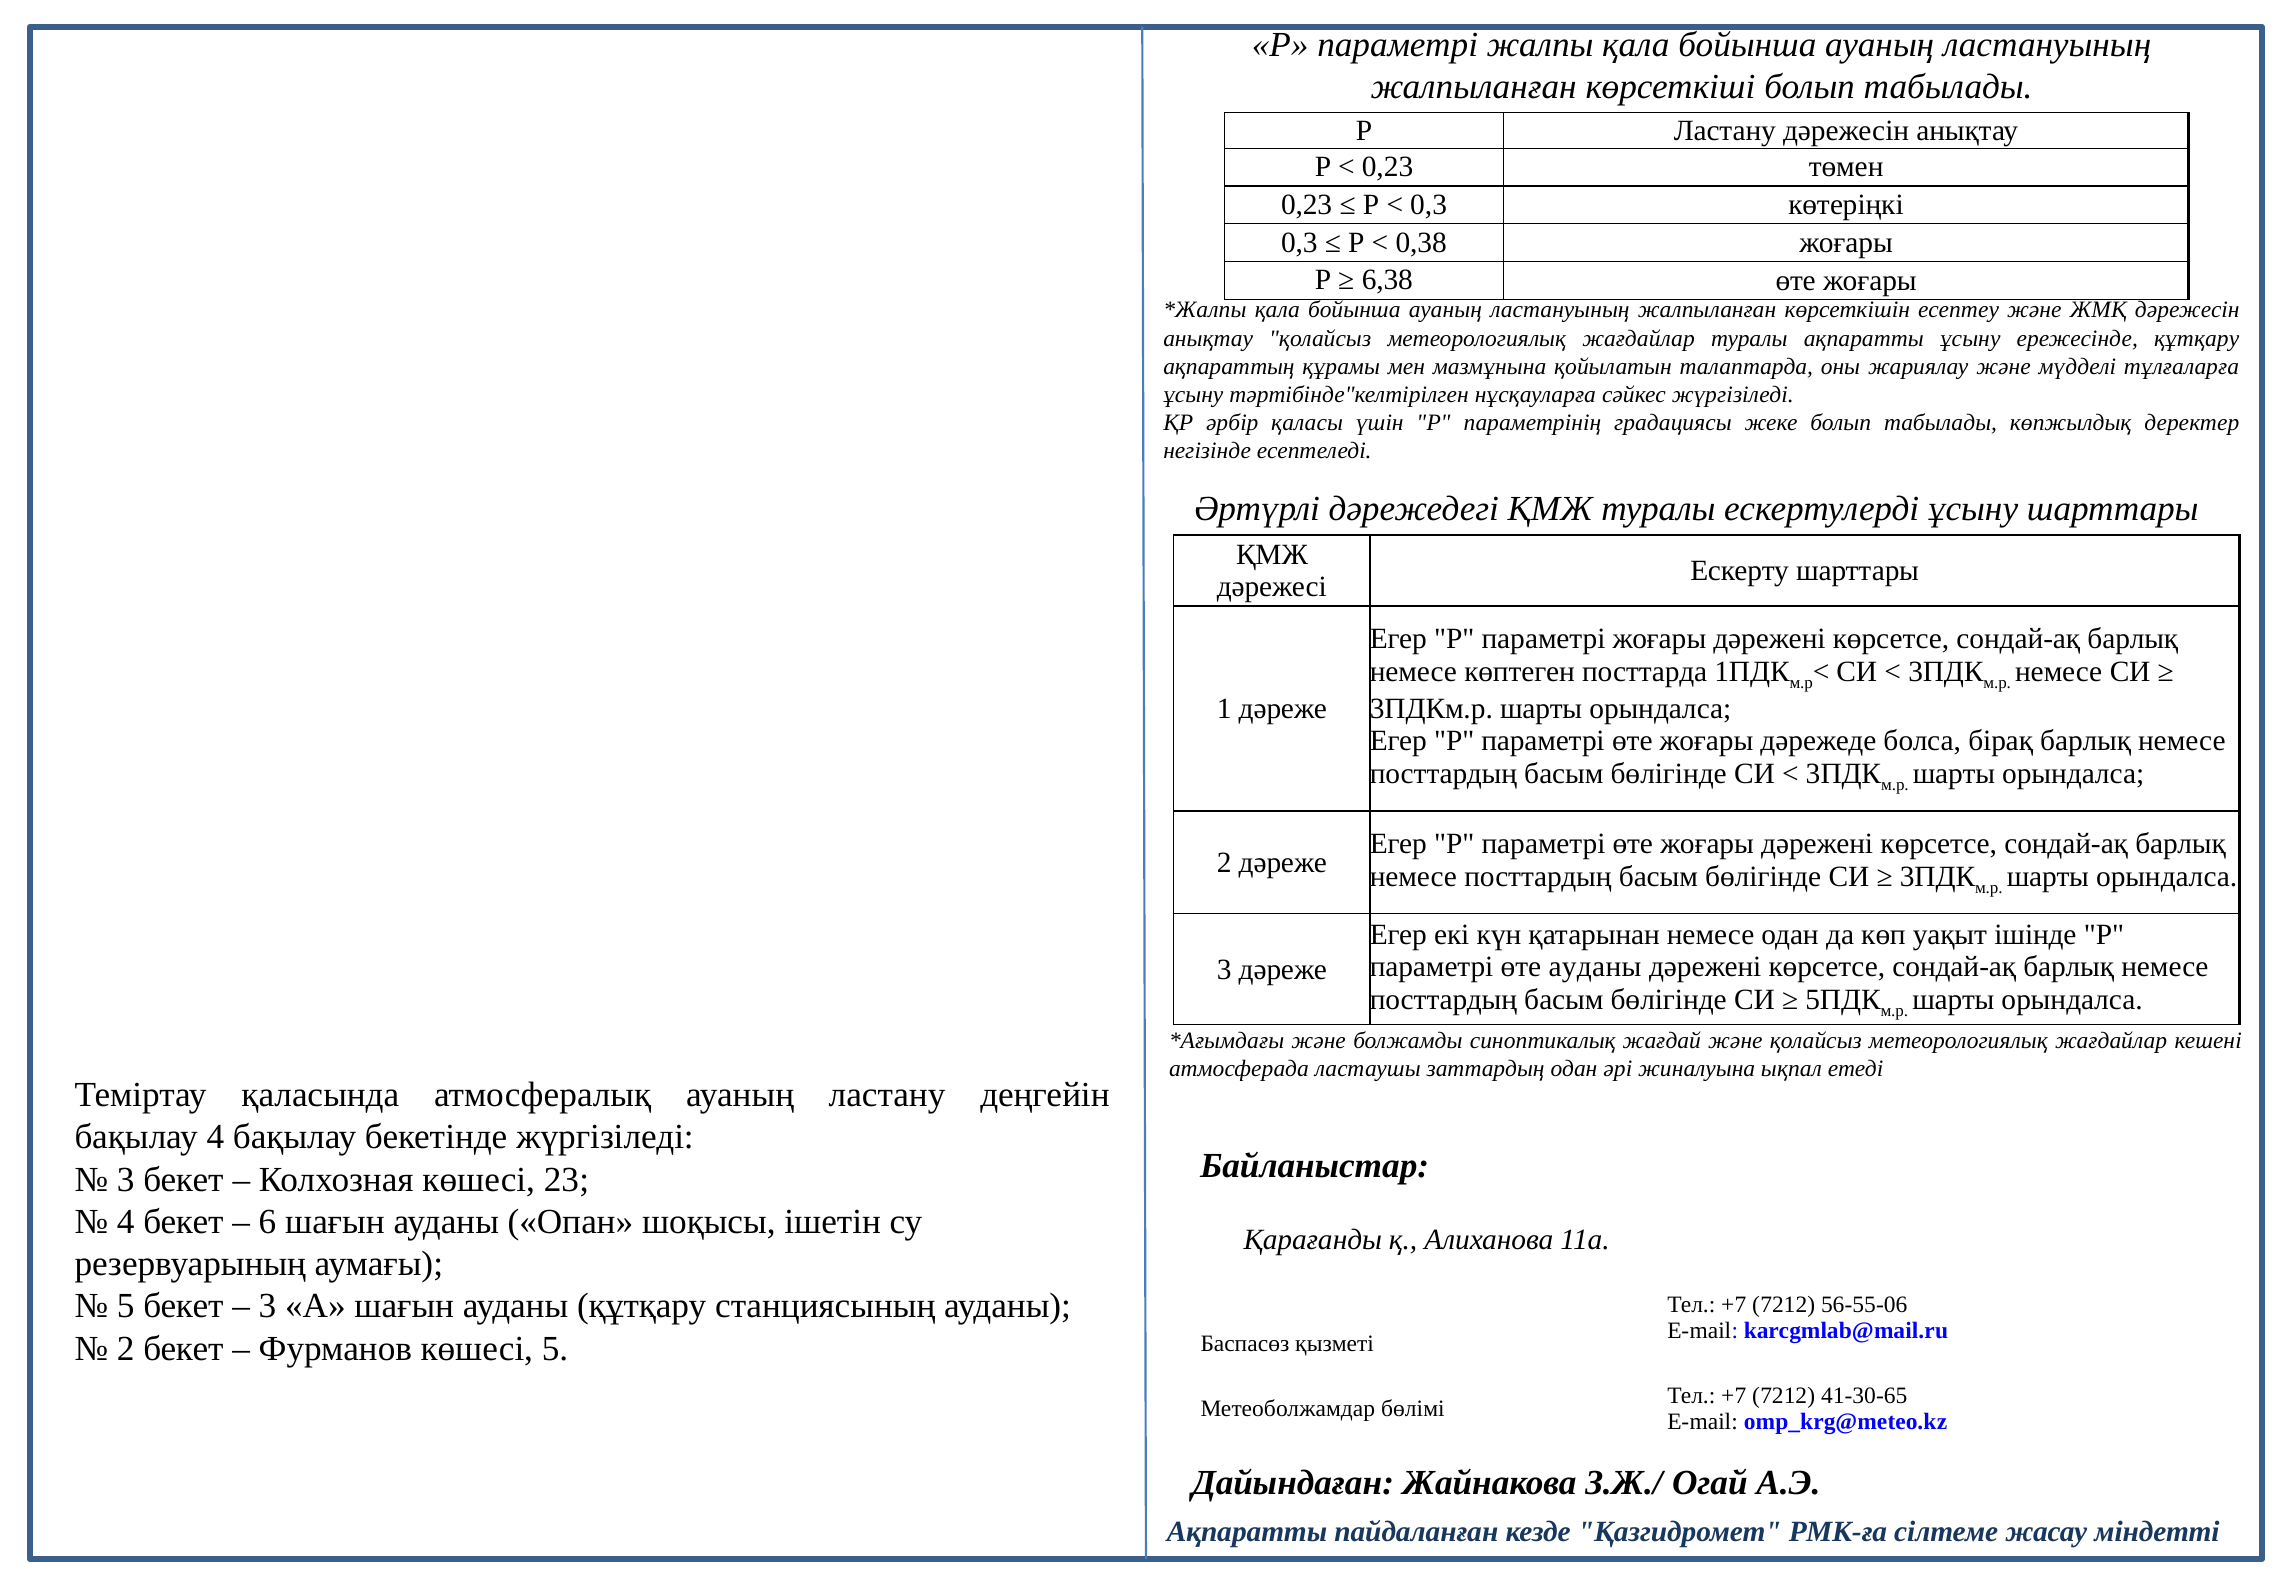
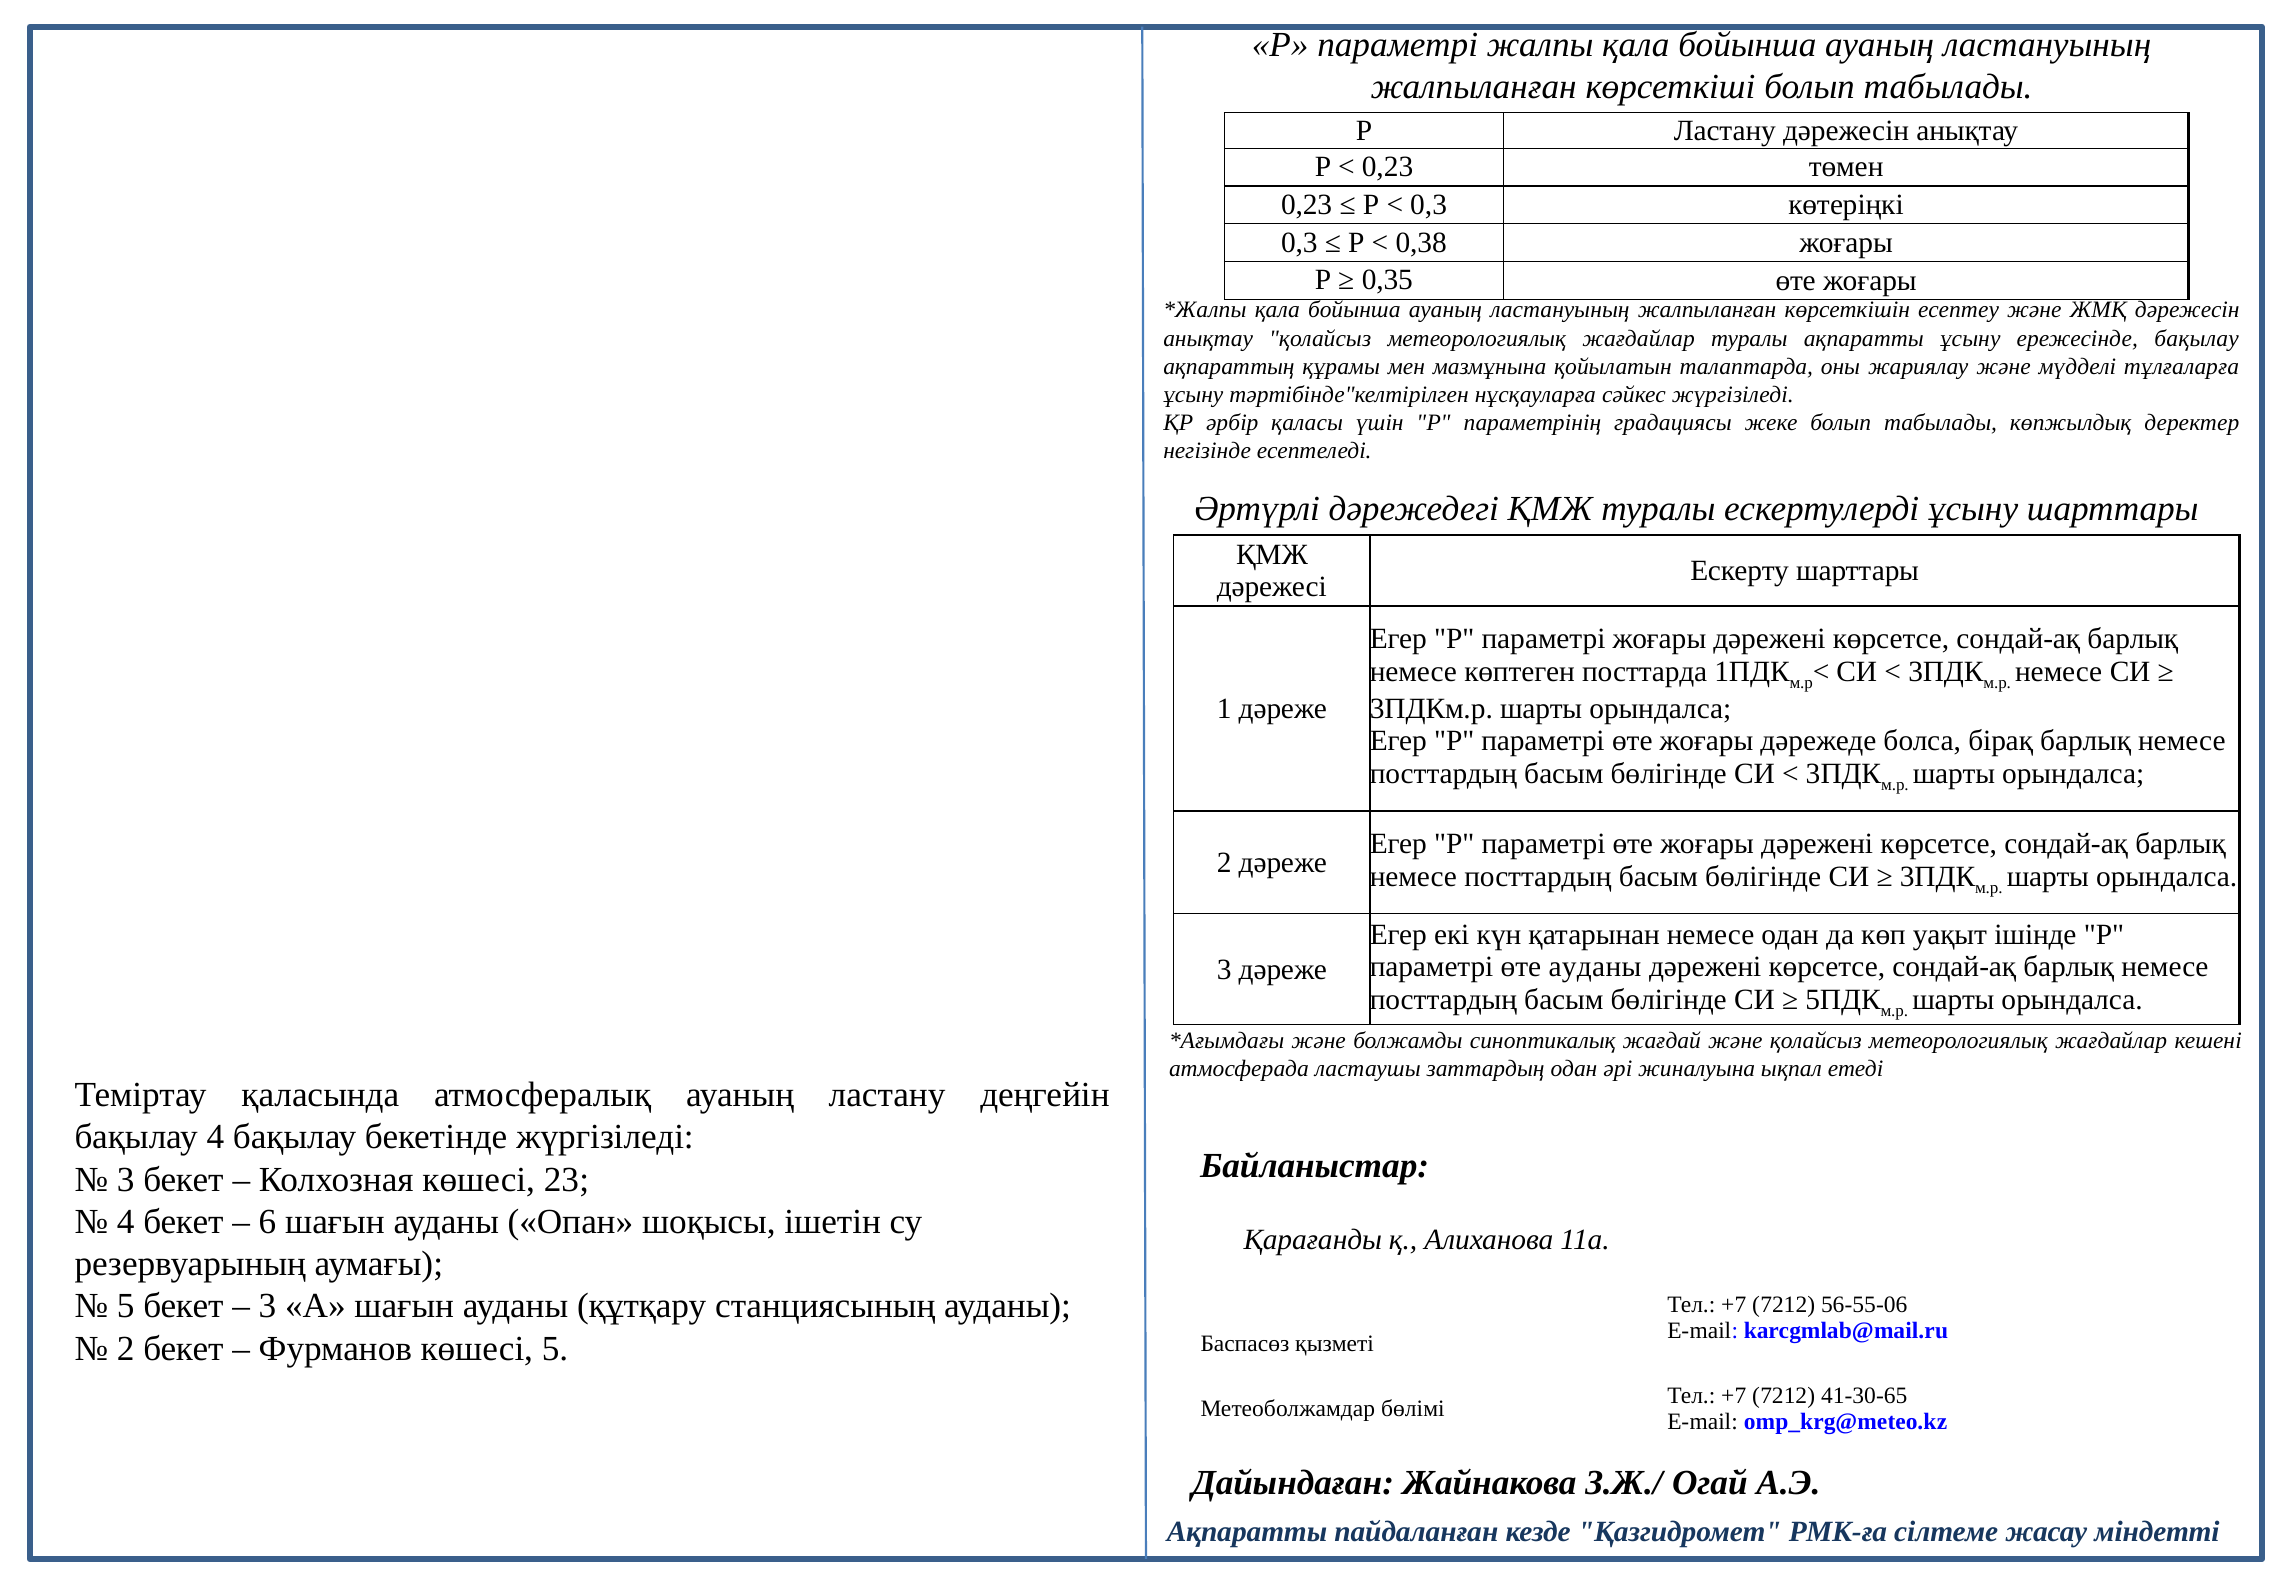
6,38: 6,38 -> 0,35
ережесінде құтқару: құтқару -> бақылау
